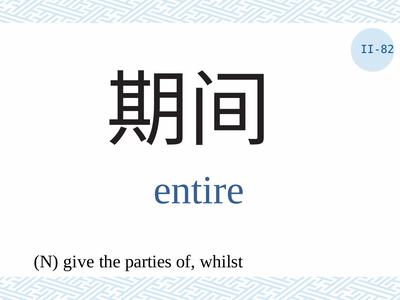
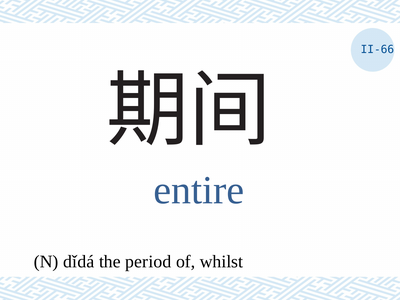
II-82: II-82 -> II-66
give: give -> dǐdá
parties: parties -> period
